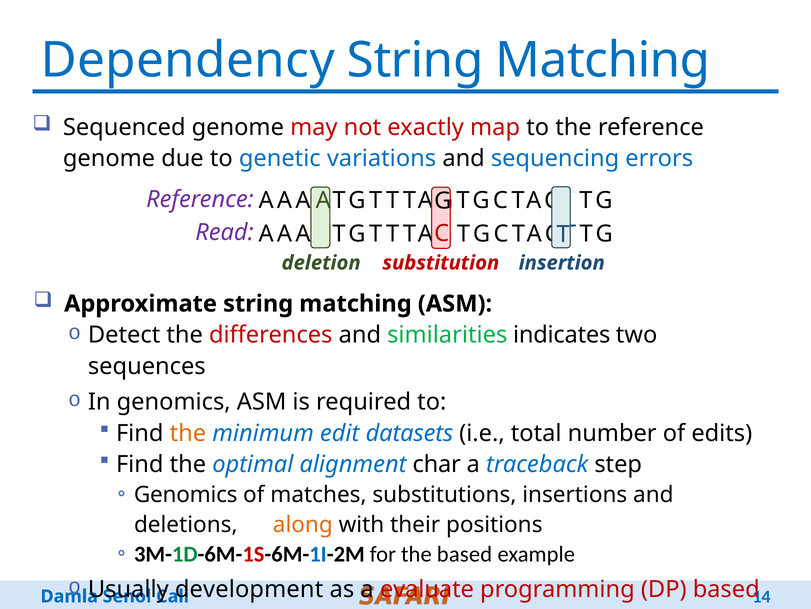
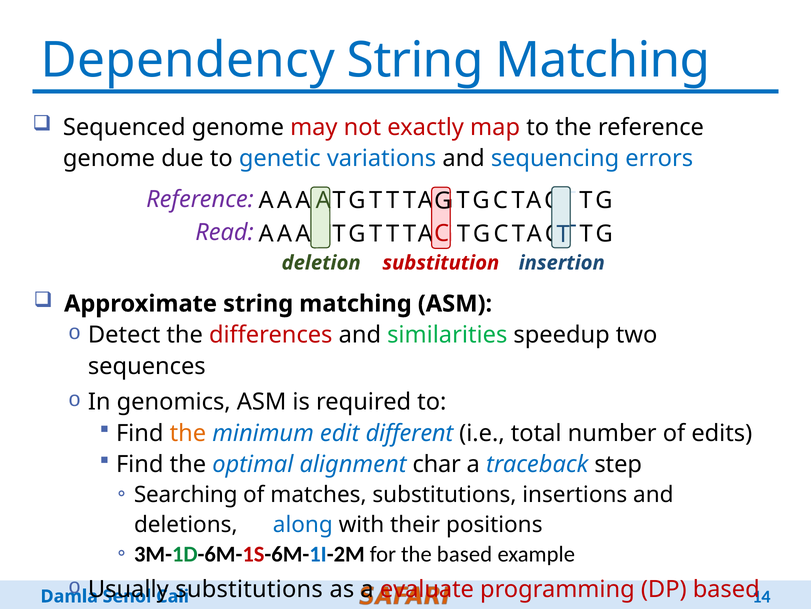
indicates: indicates -> speedup
datasets: datasets -> different
Genomics at (186, 494): Genomics -> Searching
along colour: orange -> blue
development at (249, 589): development -> substitutions
